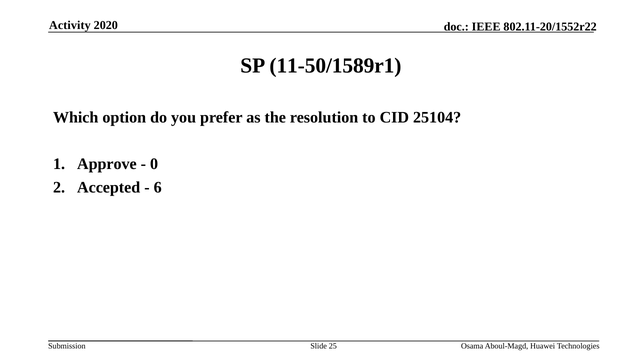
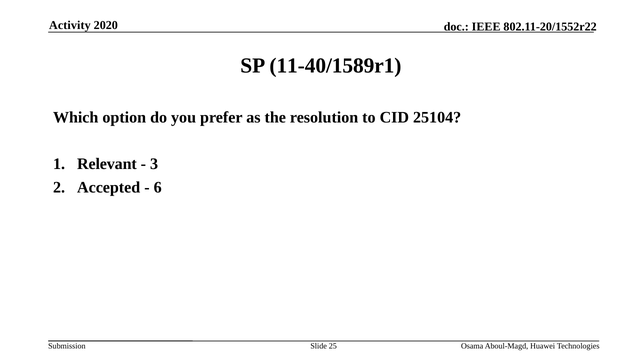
11-50/1589r1: 11-50/1589r1 -> 11-40/1589r1
Approve: Approve -> Relevant
0: 0 -> 3
